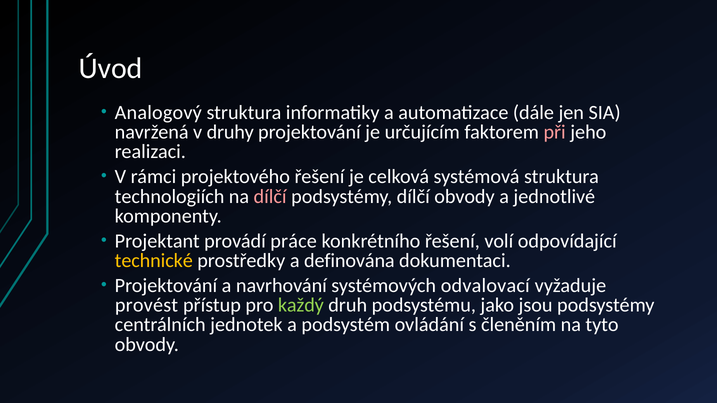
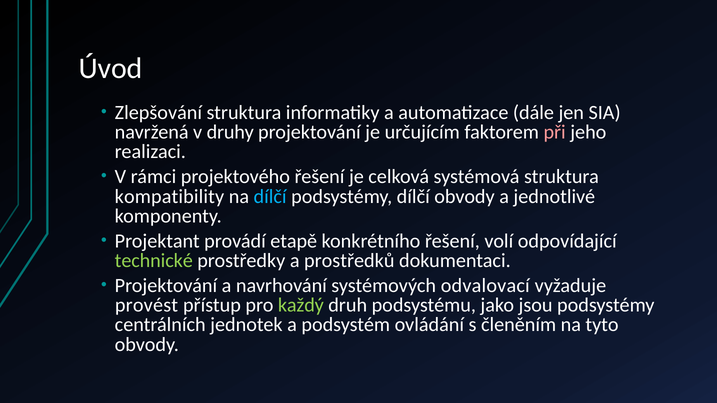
Analogový: Analogový -> Zlepšování
technologiích: technologiích -> kompatibility
dílčí at (270, 197) colour: pink -> light blue
práce: práce -> etapě
technické colour: yellow -> light green
definována: definována -> prostředků
